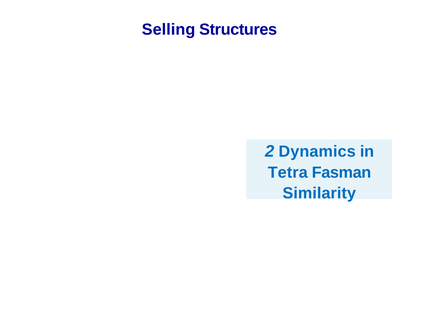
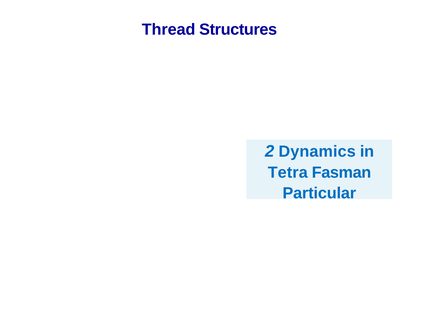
Selling: Selling -> Thread
Similarity: Similarity -> Particular
